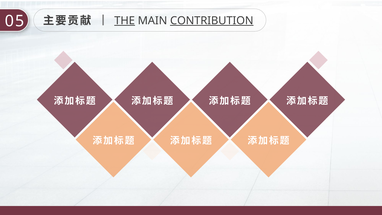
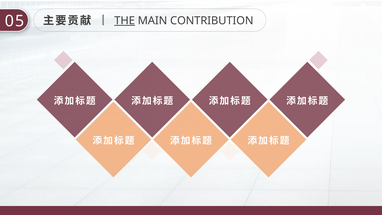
CONTRIBUTION underline: present -> none
